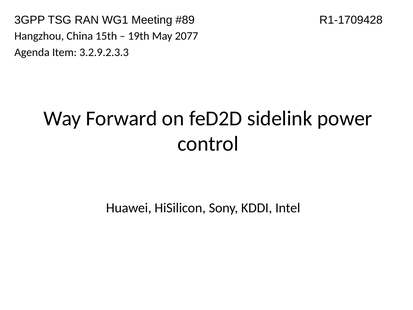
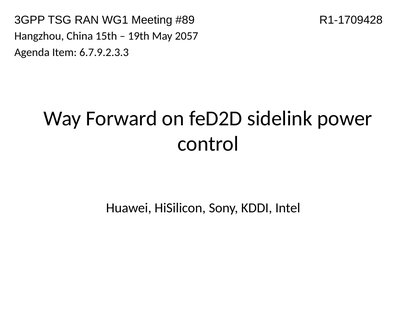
2077: 2077 -> 2057
3.2.9.2.3.3: 3.2.9.2.3.3 -> 6.7.9.2.3.3
